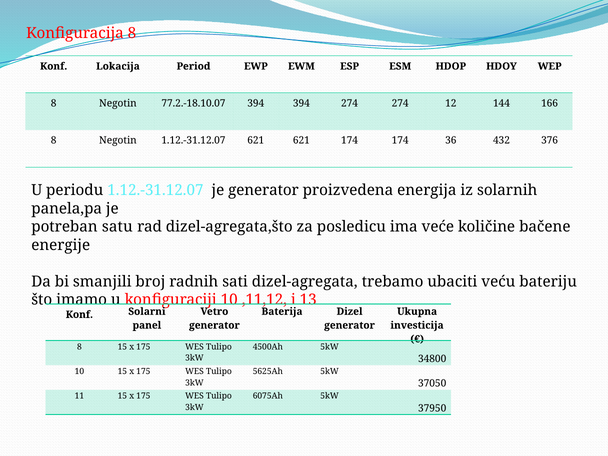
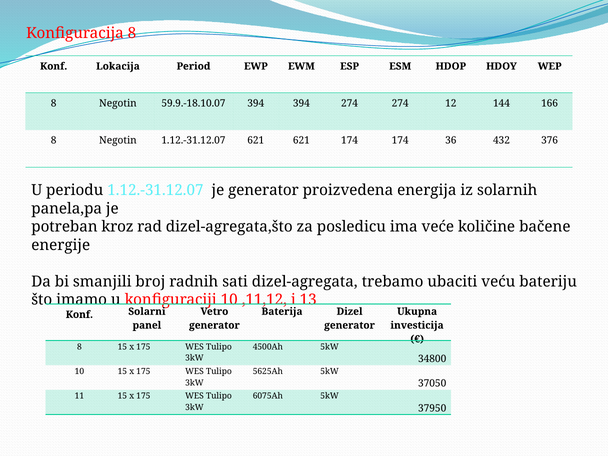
77.2.-18.10.07: 77.2.-18.10.07 -> 59.9.-18.10.07
satu: satu -> kroz
